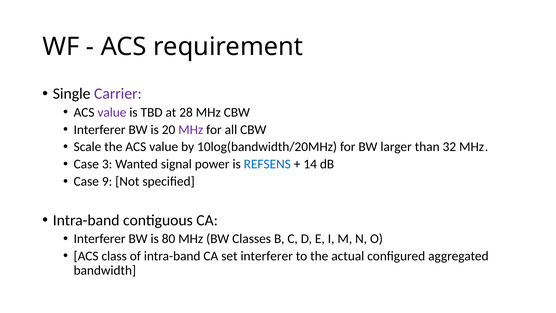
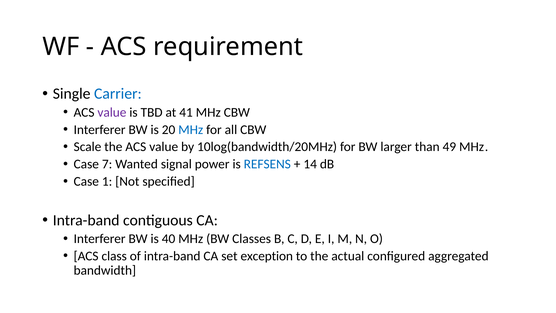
Carrier colour: purple -> blue
28: 28 -> 41
MHz at (191, 130) colour: purple -> blue
32: 32 -> 49
3: 3 -> 7
9: 9 -> 1
80: 80 -> 40
set interferer: interferer -> exception
